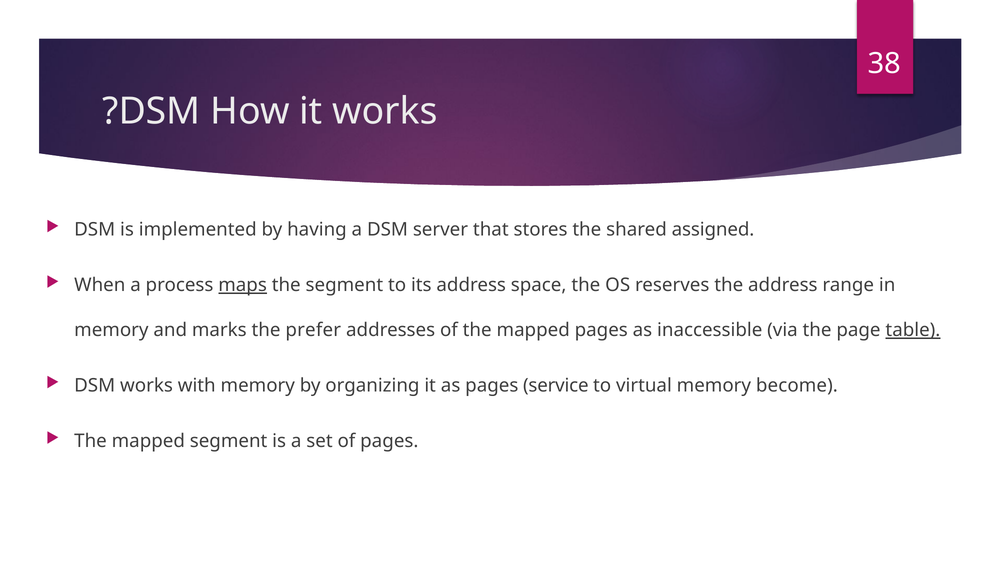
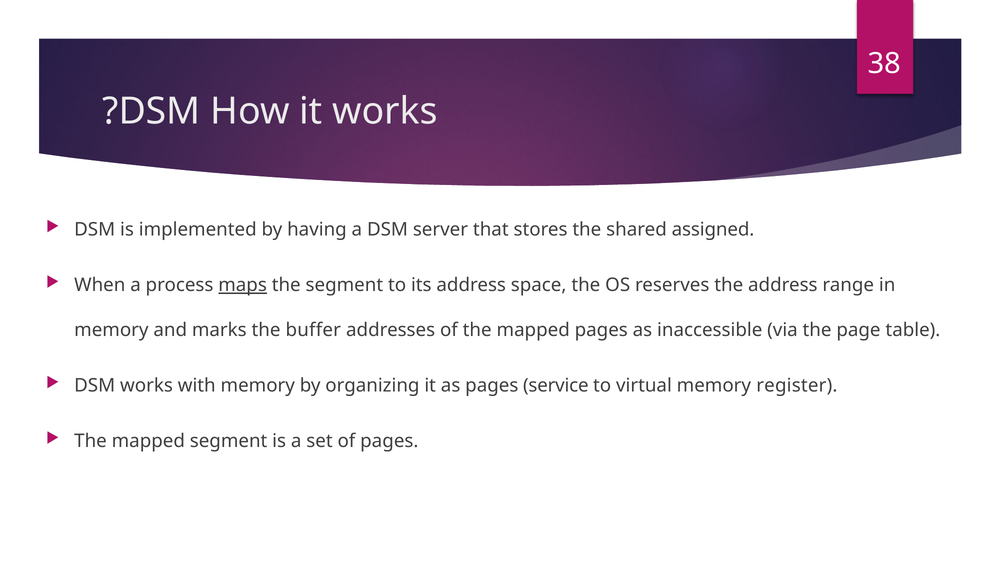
prefer: prefer -> buffer
table underline: present -> none
become: become -> register
